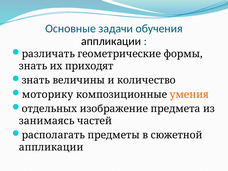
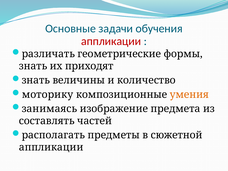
аппликации at (111, 41) colour: black -> red
отдельных: отдельных -> занимаясь
занимаясь: занимаясь -> составлять
